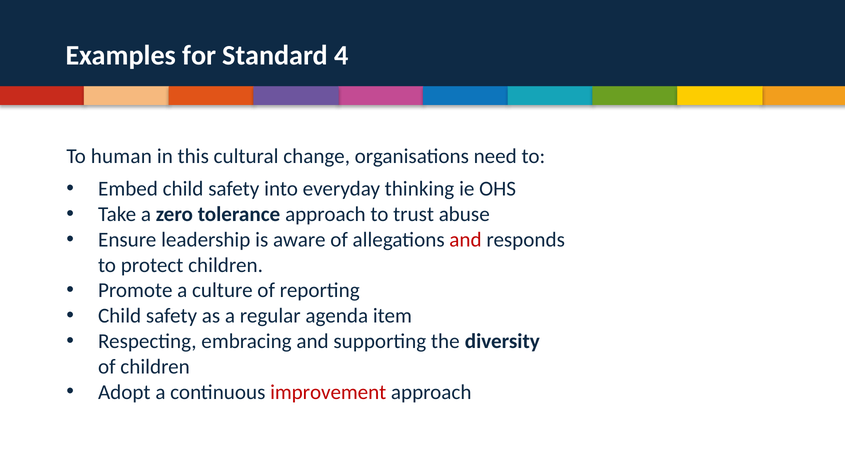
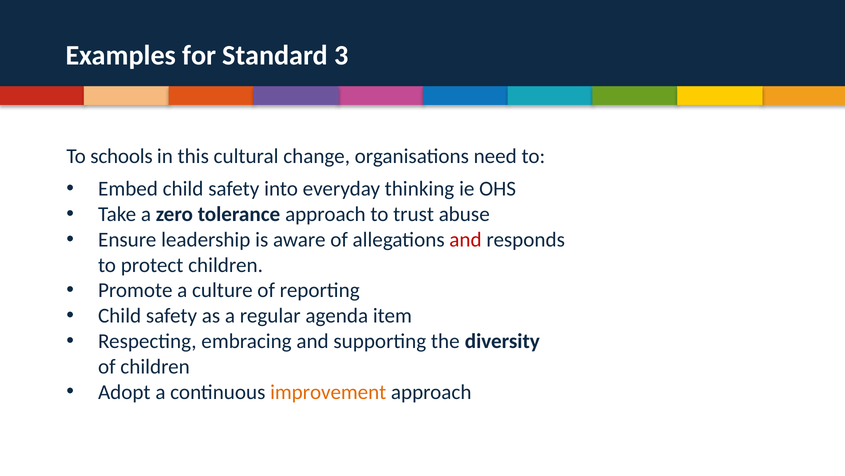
4: 4 -> 3
human: human -> schools
improvement colour: red -> orange
